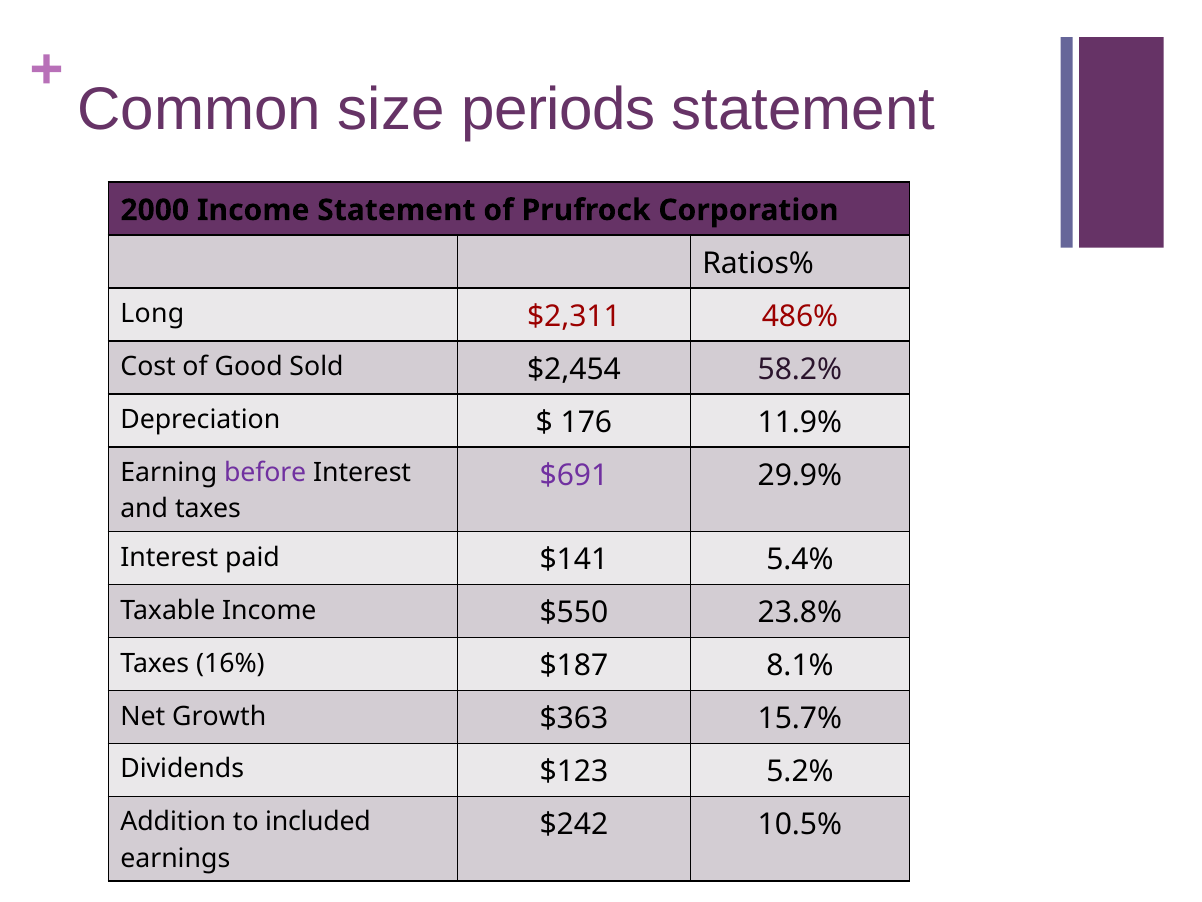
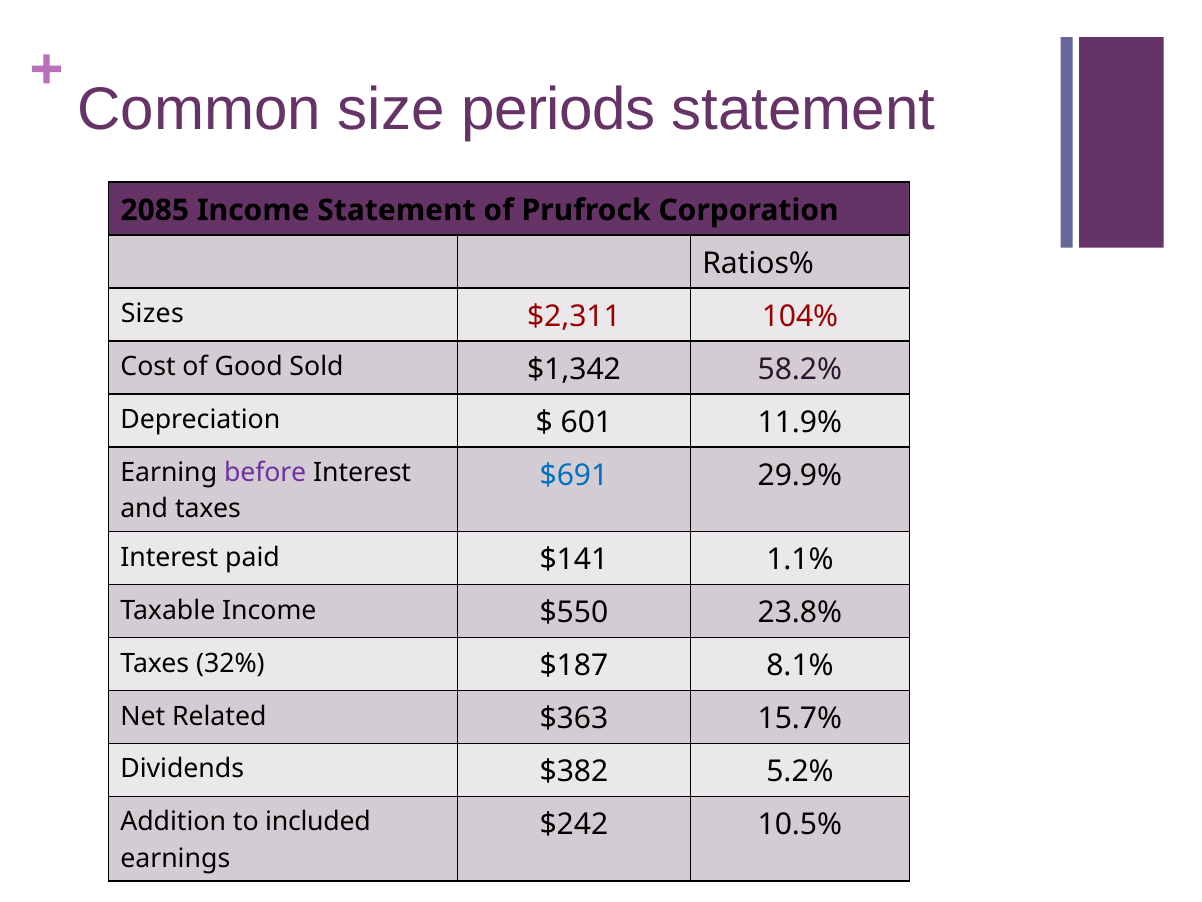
2000: 2000 -> 2085
Long: Long -> Sizes
486%: 486% -> 104%
$2,454: $2,454 -> $1,342
176: 176 -> 601
$691 colour: purple -> blue
5.4%: 5.4% -> 1.1%
16%: 16% -> 32%
Growth: Growth -> Related
$123: $123 -> $382
